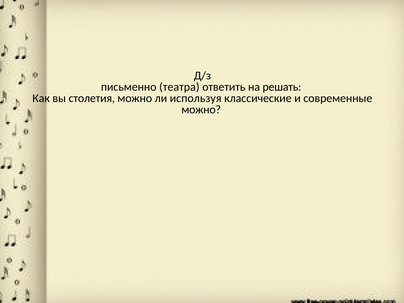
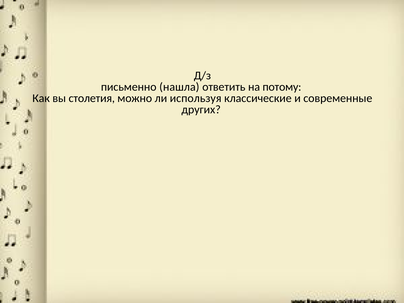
театра: театра -> нашла
решать: решать -> потому
можно at (201, 110): можно -> других
